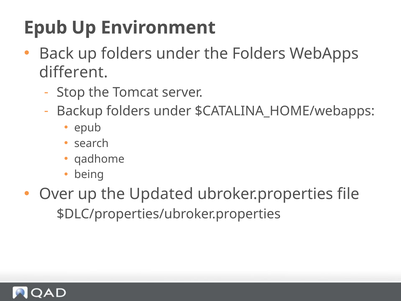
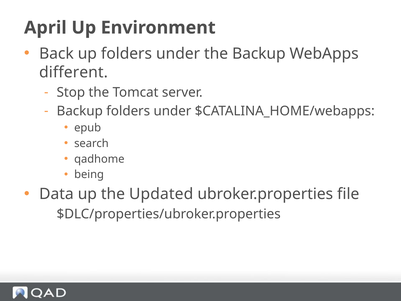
Epub at (46, 28): Epub -> April
the Folders: Folders -> Backup
Over: Over -> Data
